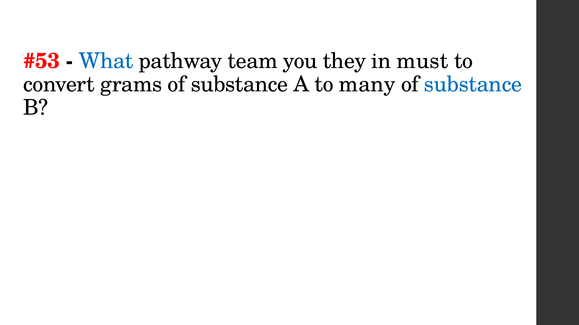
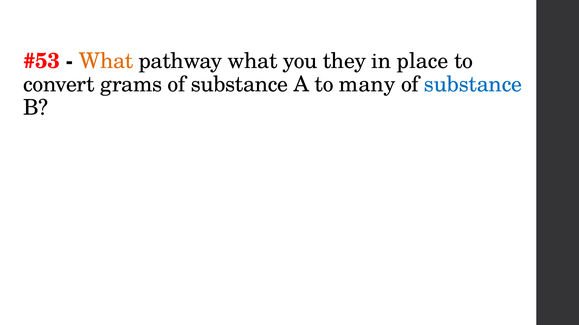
What at (106, 61) colour: blue -> orange
pathway team: team -> what
must: must -> place
